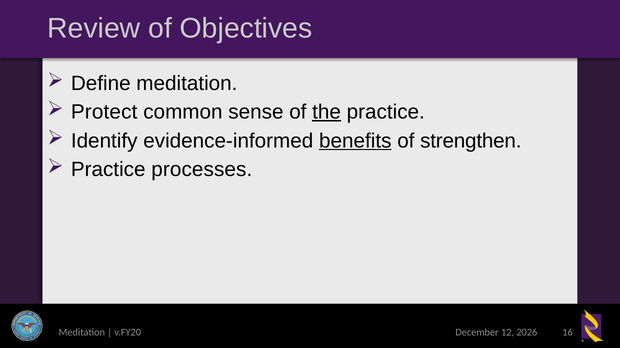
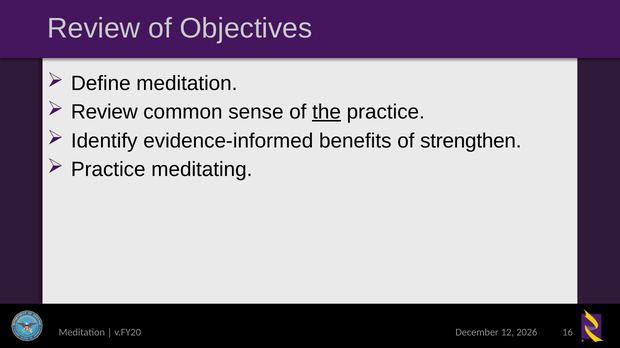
Protect at (104, 112): Protect -> Review
benefits underline: present -> none
processes: processes -> meditating
